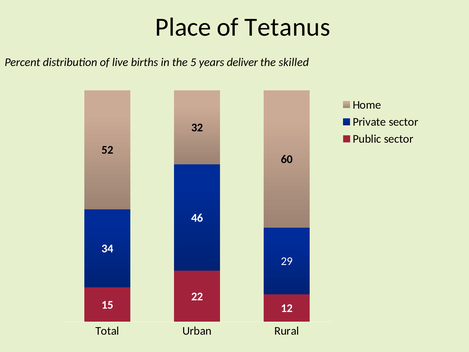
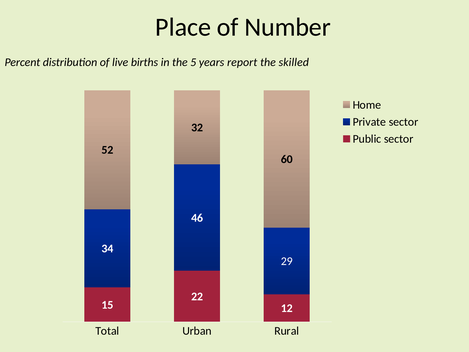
Tetanus: Tetanus -> Number
deliver: deliver -> report
